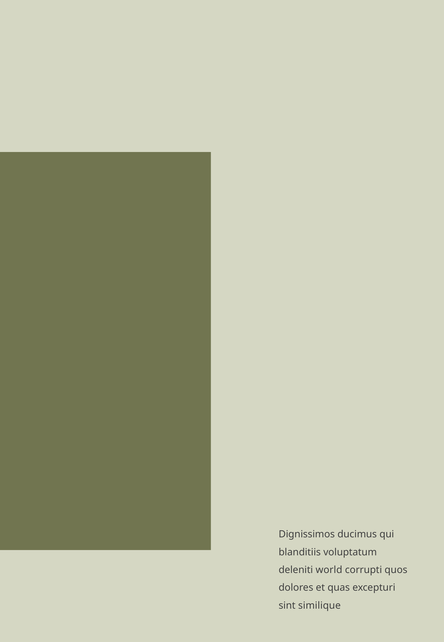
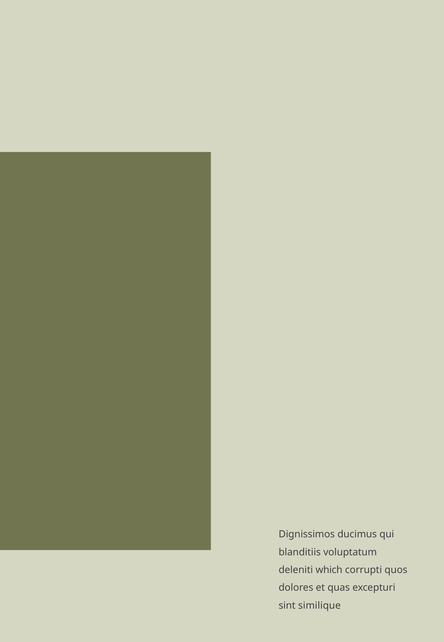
world: world -> which
